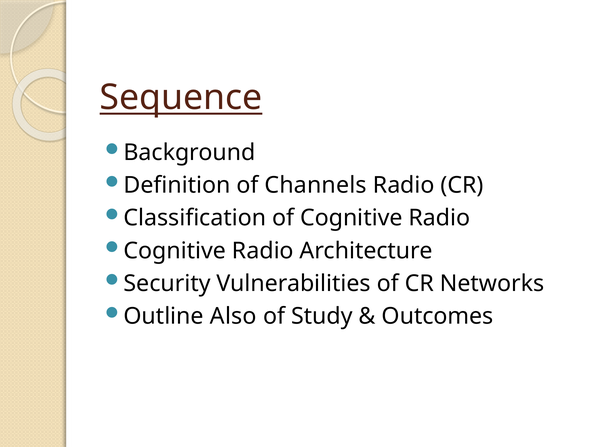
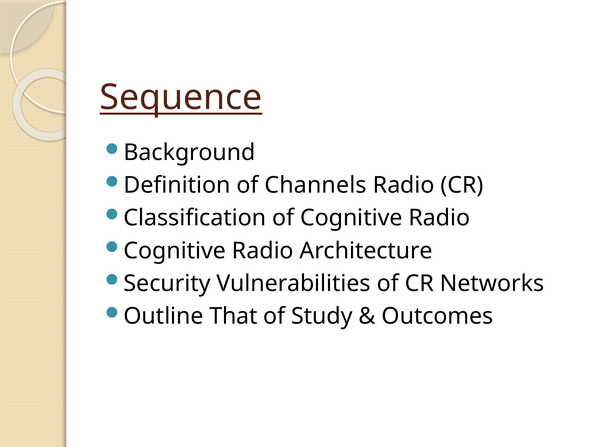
Also: Also -> That
